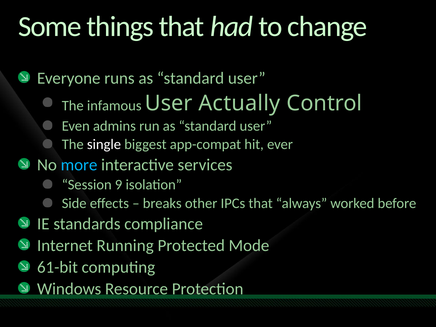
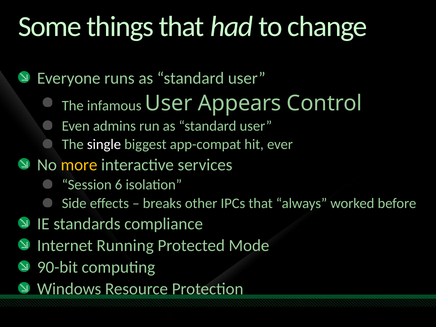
Actually: Actually -> Appears
more colour: light blue -> yellow
9: 9 -> 6
61-bit: 61-bit -> 90-bit
